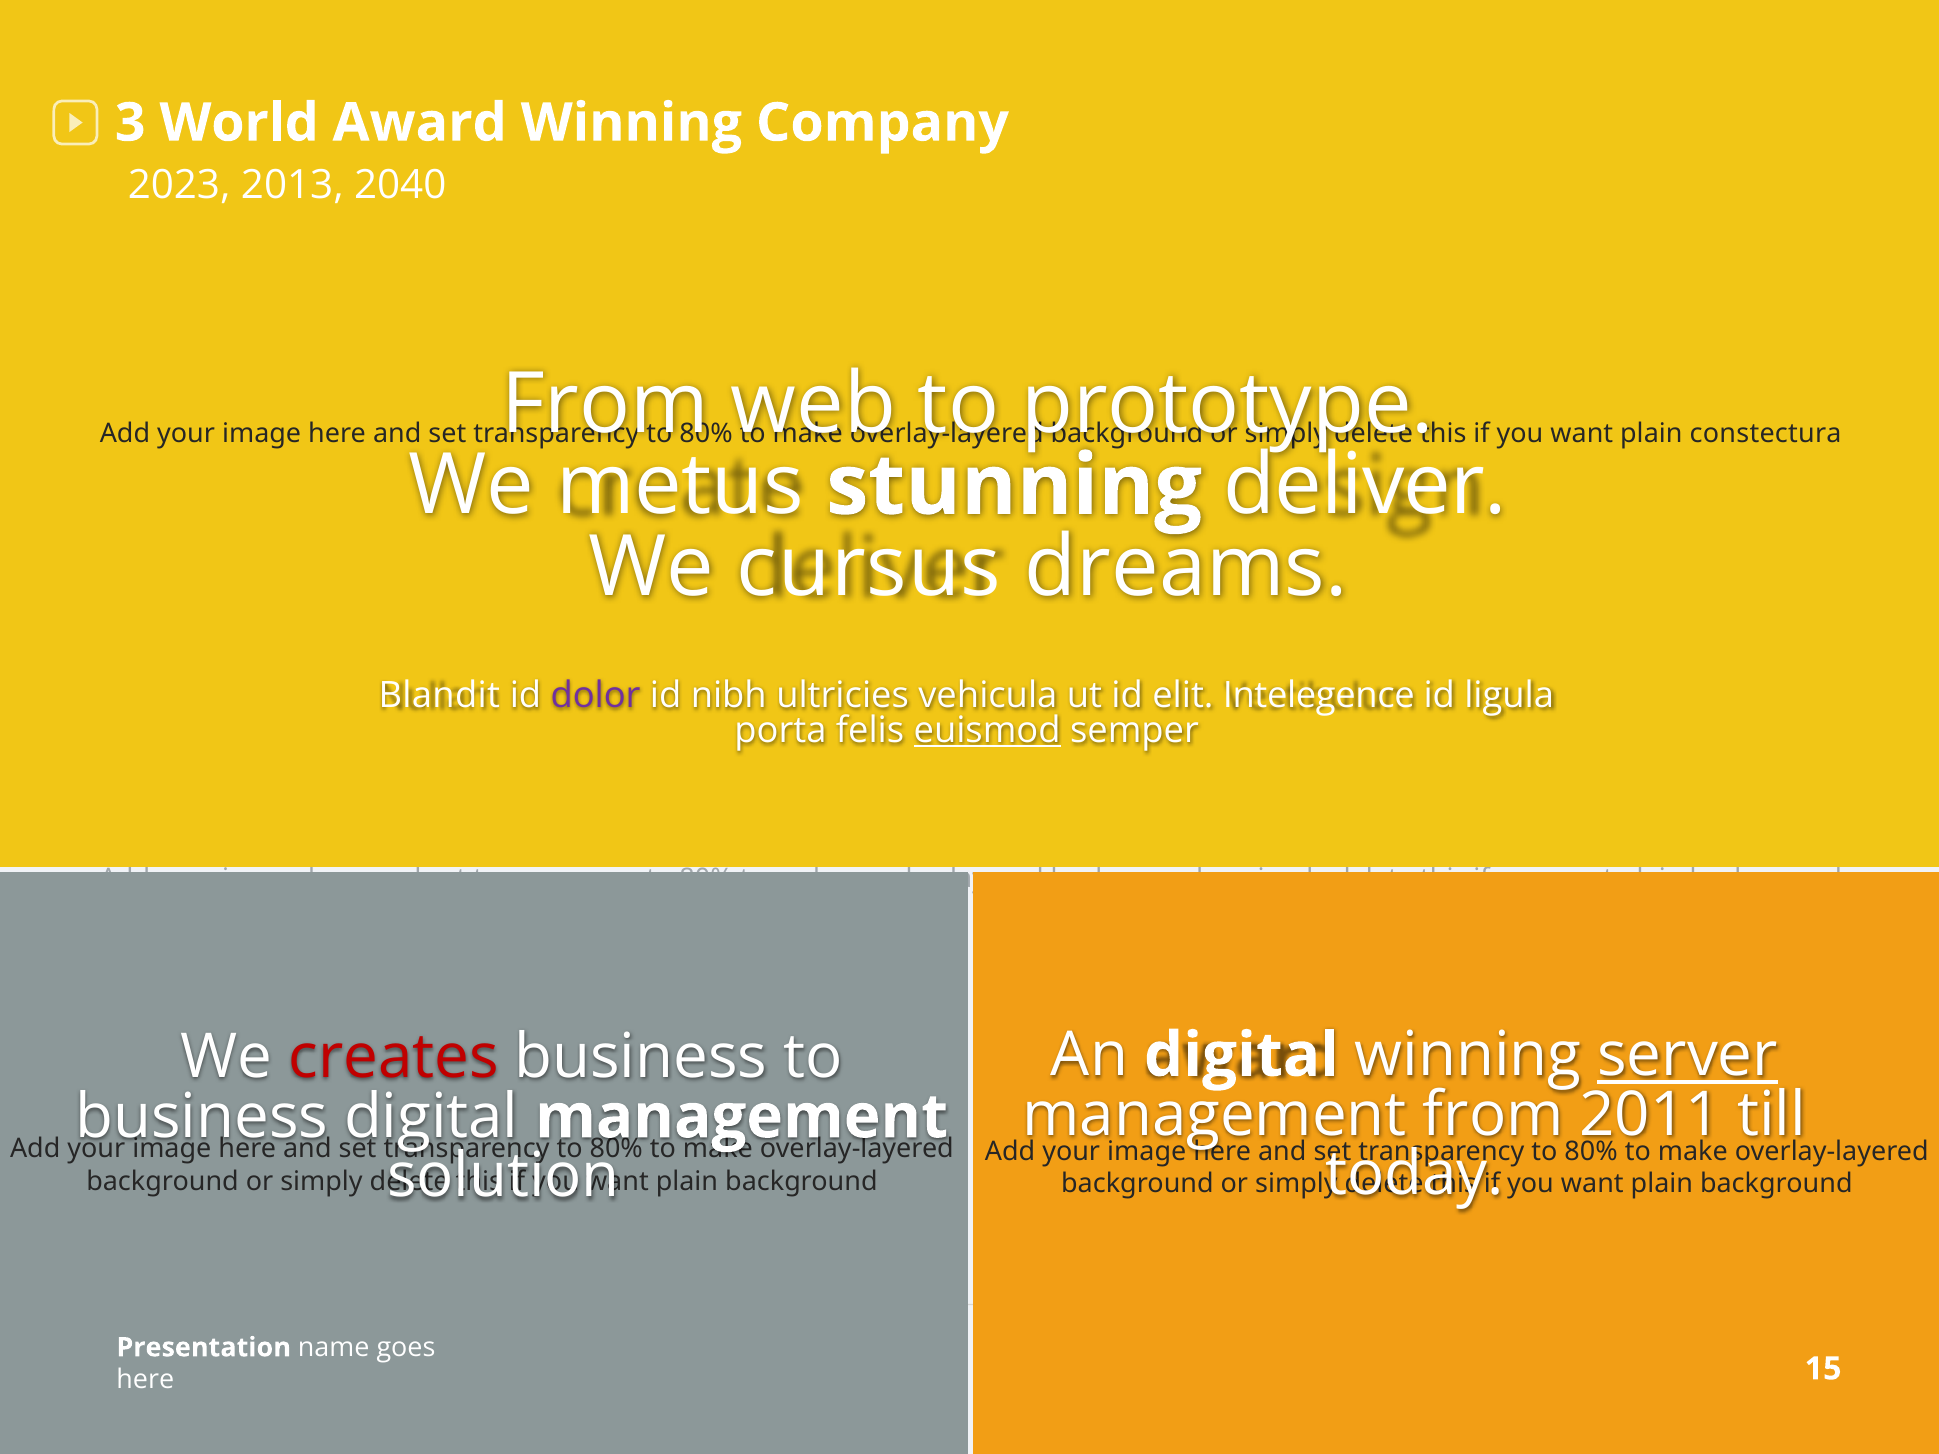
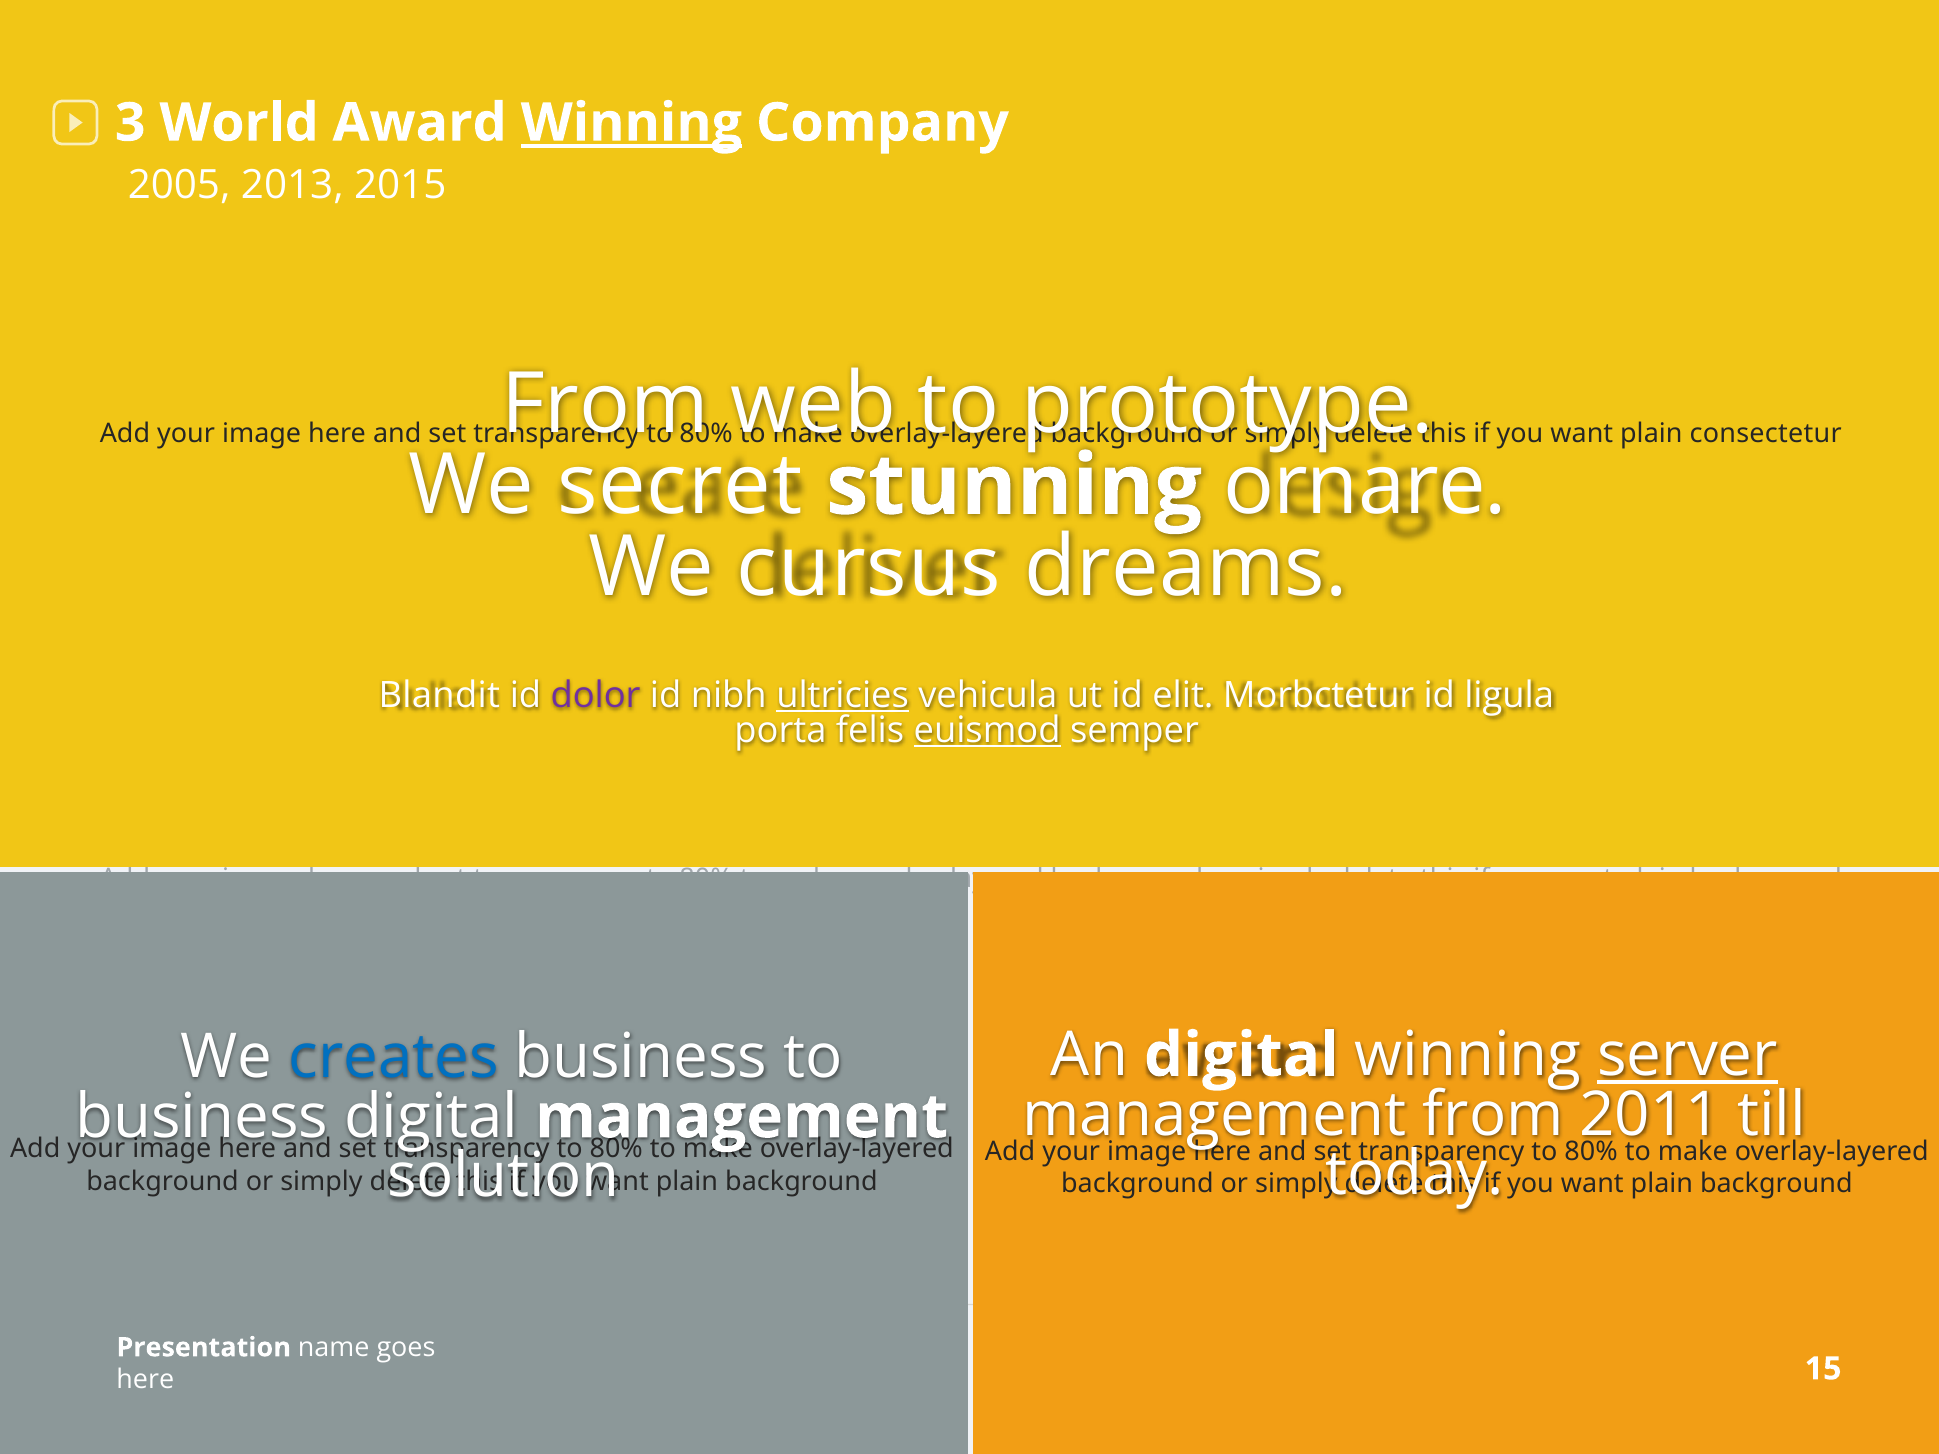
Winning at (631, 123) underline: none -> present
2023: 2023 -> 2005
2040: 2040 -> 2015
constectura: constectura -> consectetur
metus: metus -> secret
deliver: deliver -> ornare
ultricies underline: none -> present
Intelegence: Intelegence -> Morbctetur
creates colour: red -> blue
